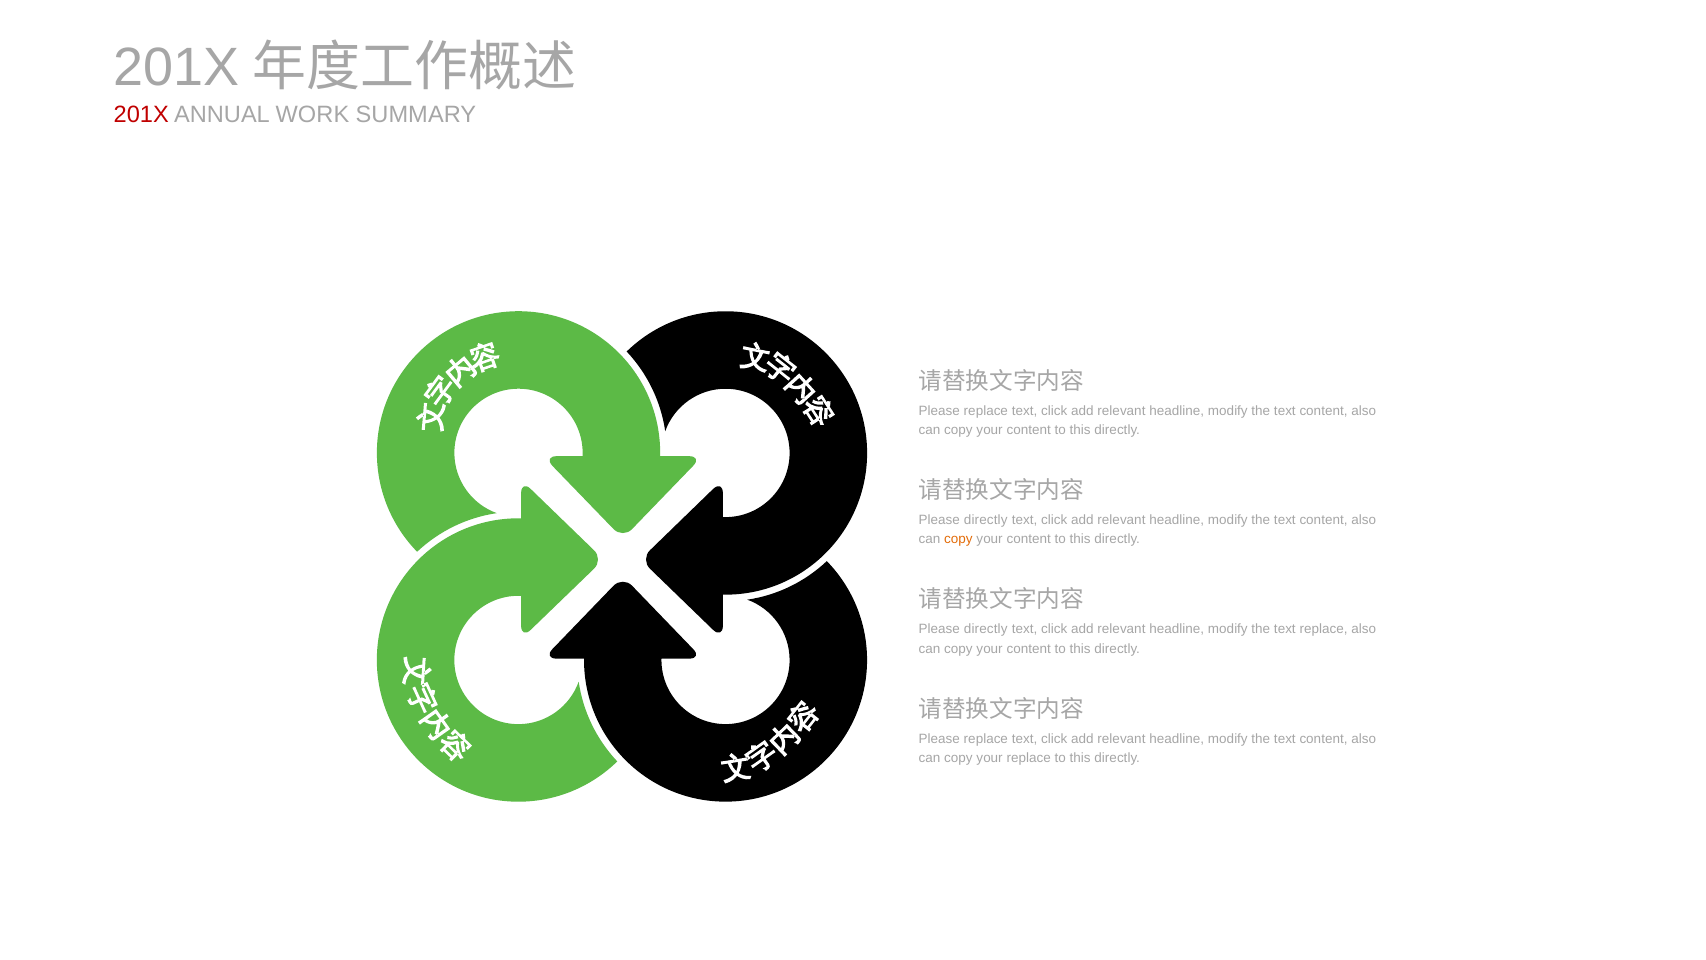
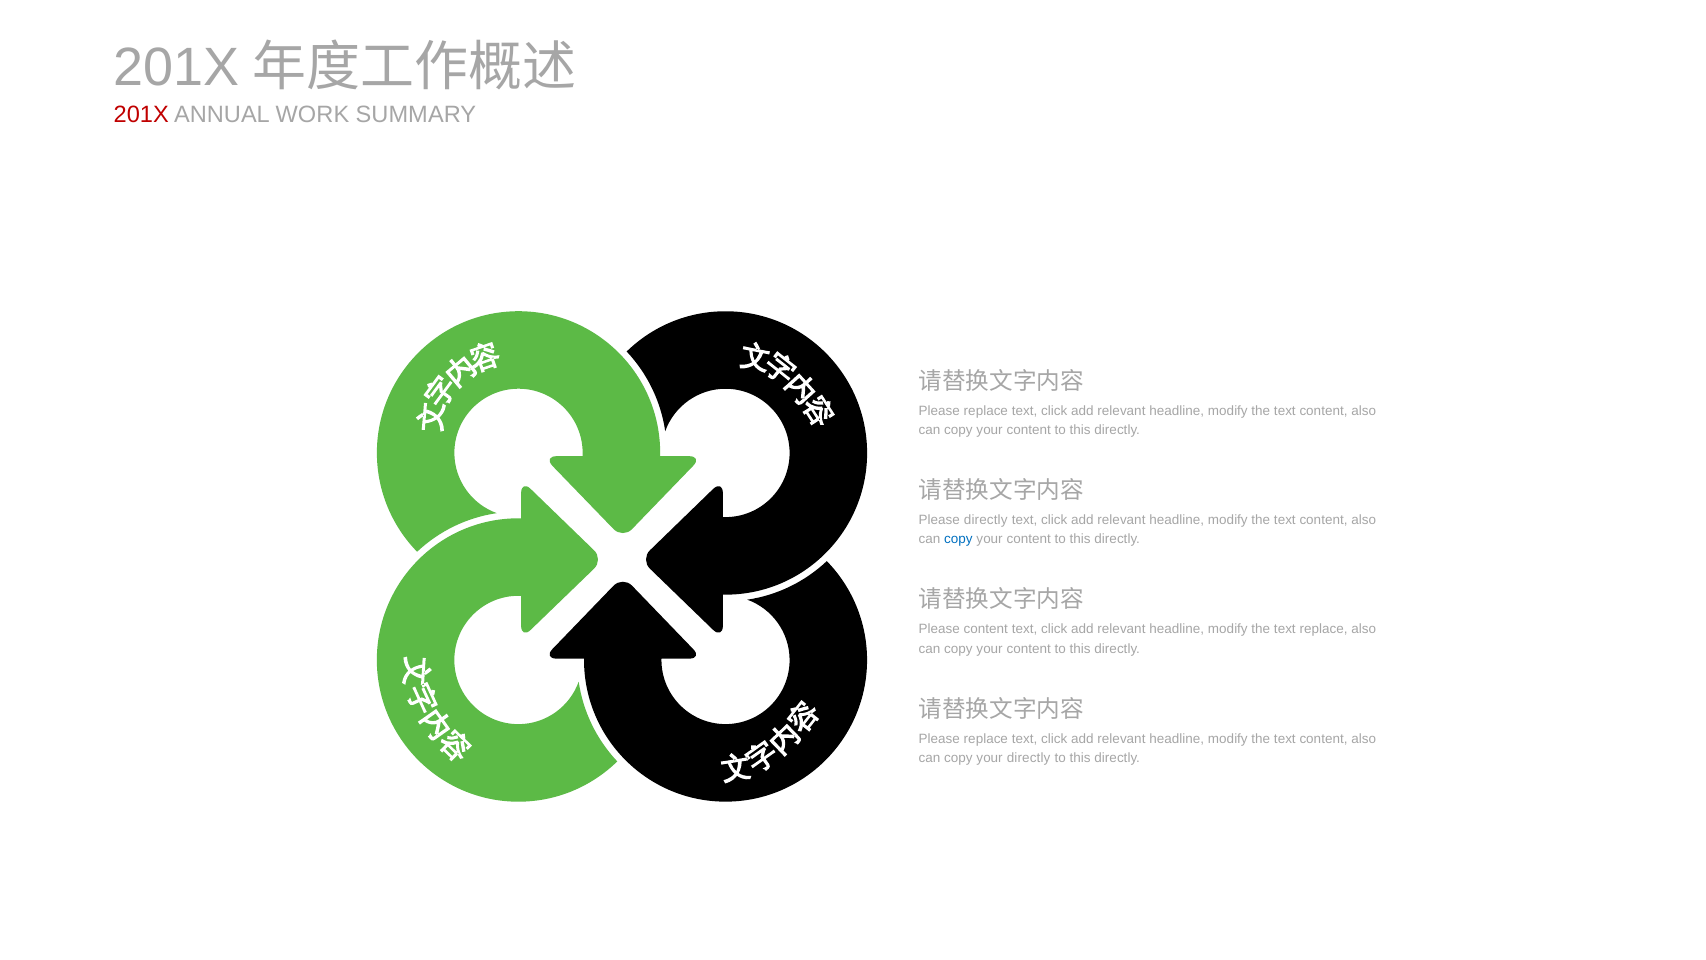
copy at (958, 539) colour: orange -> blue
directly at (986, 629): directly -> content
your replace: replace -> directly
